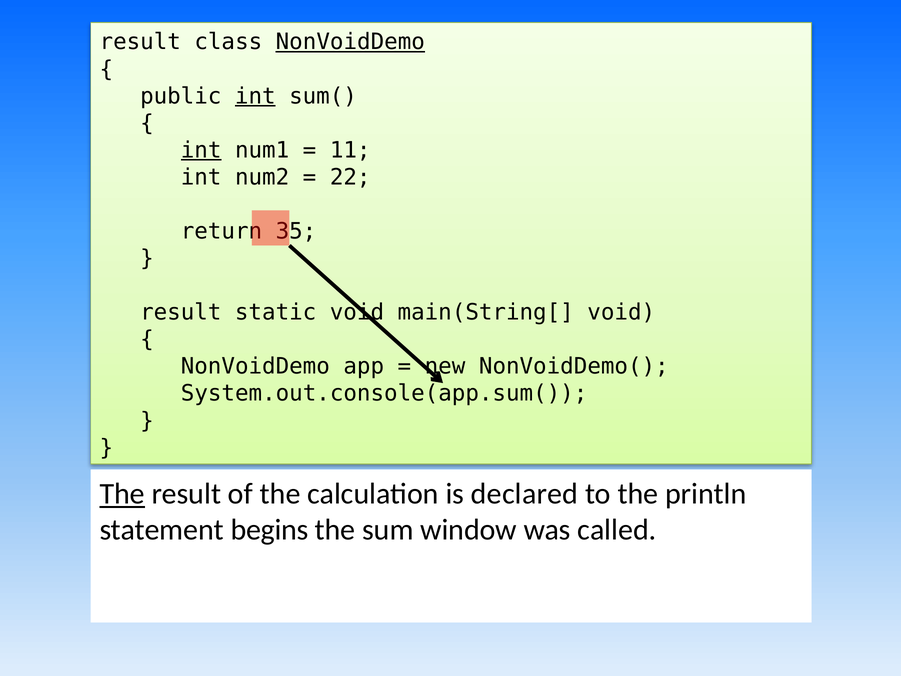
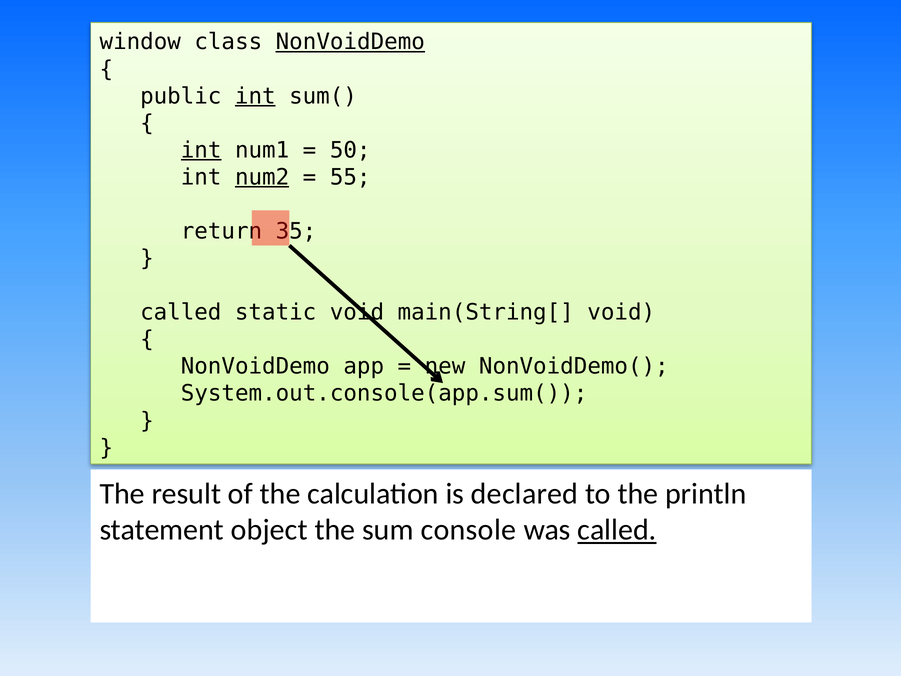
result at (140, 42): result -> window
11: 11 -> 50
num2 underline: none -> present
22: 22 -> 55
result at (181, 312): result -> called
The at (122, 494) underline: present -> none
begins: begins -> object
window: window -> console
called at (617, 530) underline: none -> present
